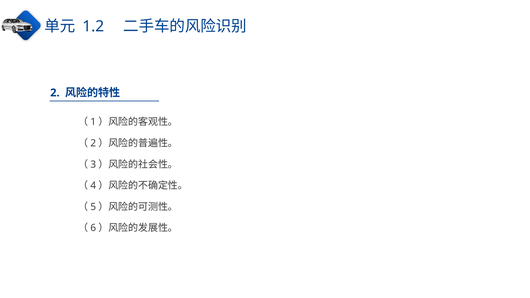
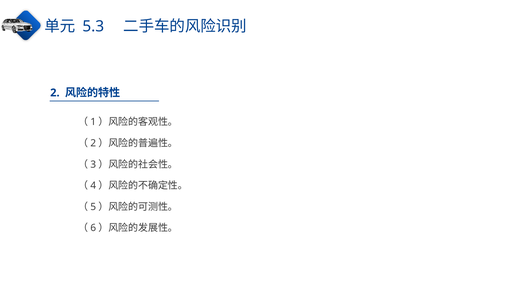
1.2: 1.2 -> 5.3
